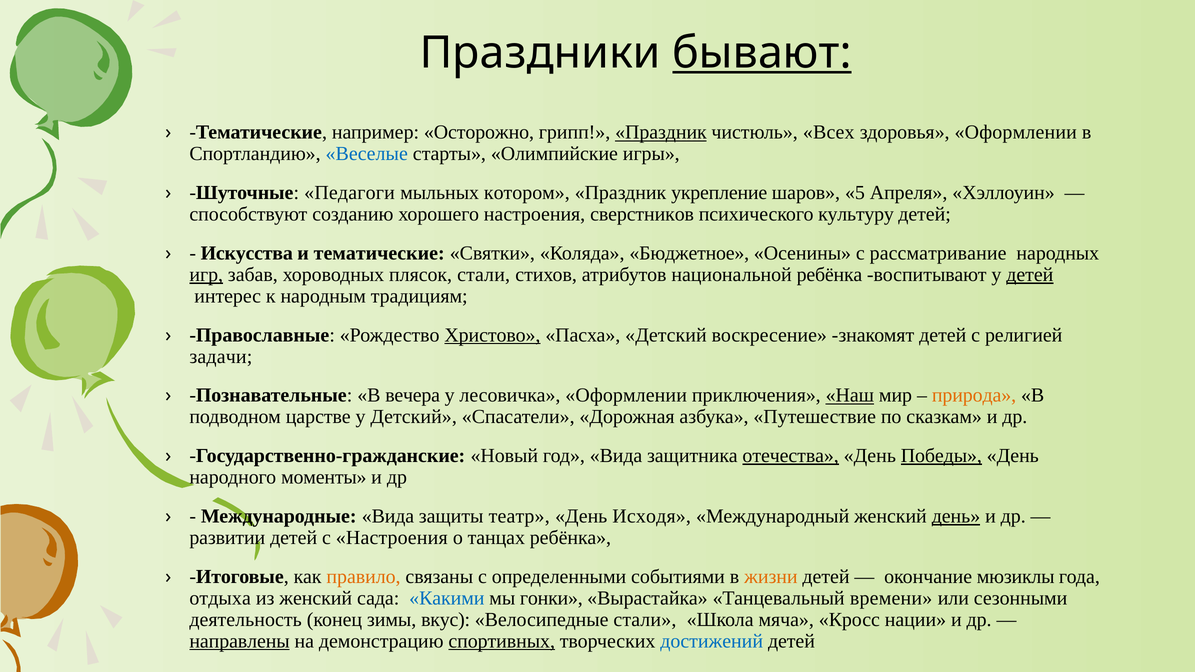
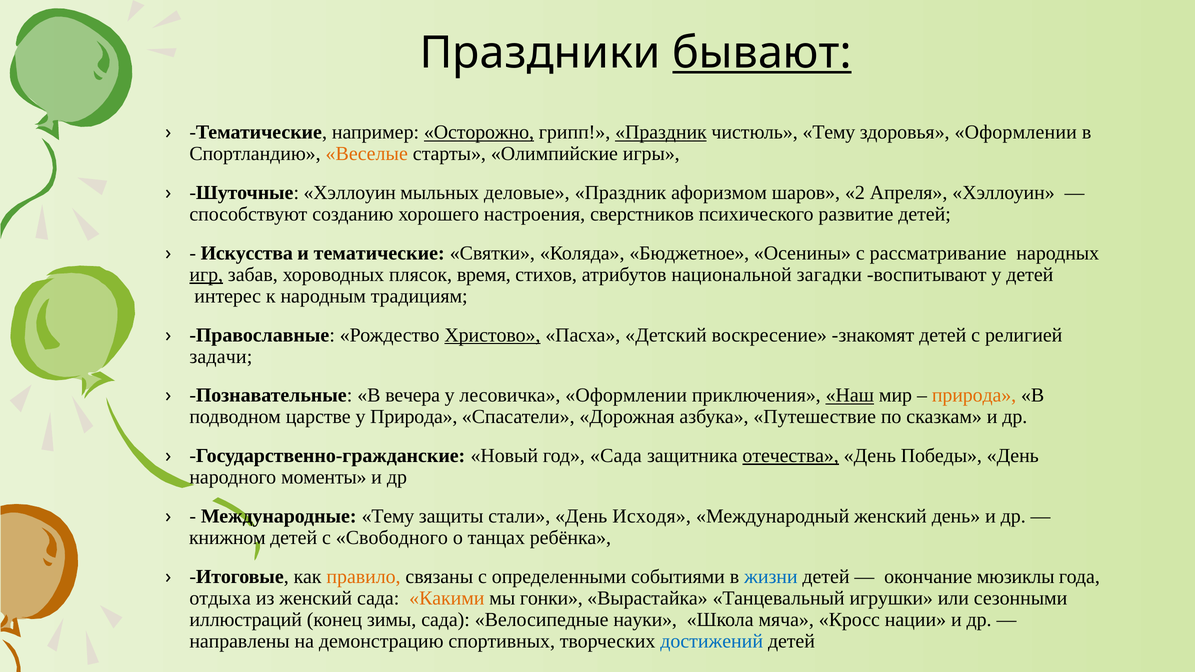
Осторожно underline: none -> present
чистюль Всех: Всех -> Тему
Веселые colour: blue -> orange
Шуточные Педагоги: Педагоги -> Хэллоуин
котором: котором -> деловые
укрепление: укрепление -> афоризмом
5: 5 -> 2
культуру: культуру -> развитие
плясок стали: стали -> время
национальной ребёнка: ребёнка -> загадки
детей at (1030, 275) underline: present -> none
у Детский: Детский -> Природа
год Вида: Вида -> Сада
Победы underline: present -> none
Международные Вида: Вида -> Тему
театр: театр -> стали
день at (956, 516) underline: present -> none
развитии: развитии -> книжном
с Настроения: Настроения -> Свободного
жизни colour: orange -> blue
Какими colour: blue -> orange
времени: времени -> игрушки
деятельность: деятельность -> иллюстраций
зимы вкус: вкус -> сада
Велосипедные стали: стали -> науки
направлены underline: present -> none
спортивных underline: present -> none
